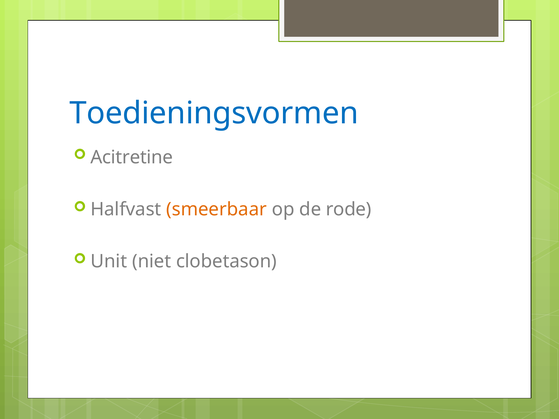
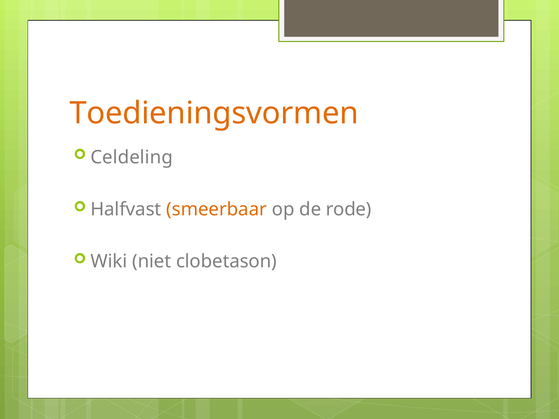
Toedieningsvormen colour: blue -> orange
Acitretine: Acitretine -> Celdeling
Unit: Unit -> Wiki
